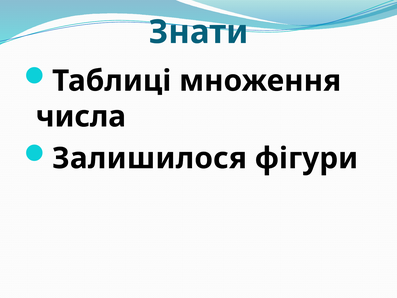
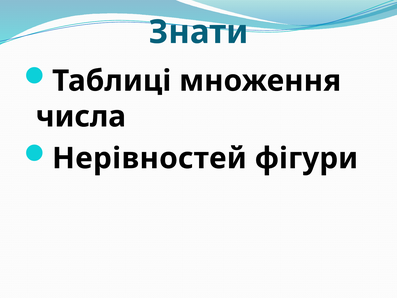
Залишилося: Залишилося -> Нерівностей
